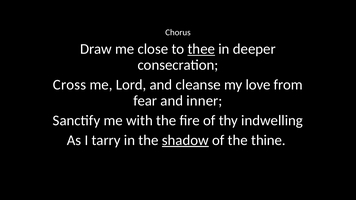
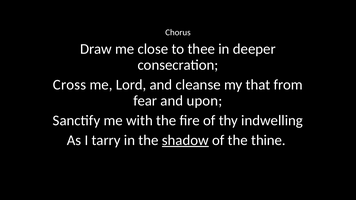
thee underline: present -> none
love: love -> that
inner: inner -> upon
